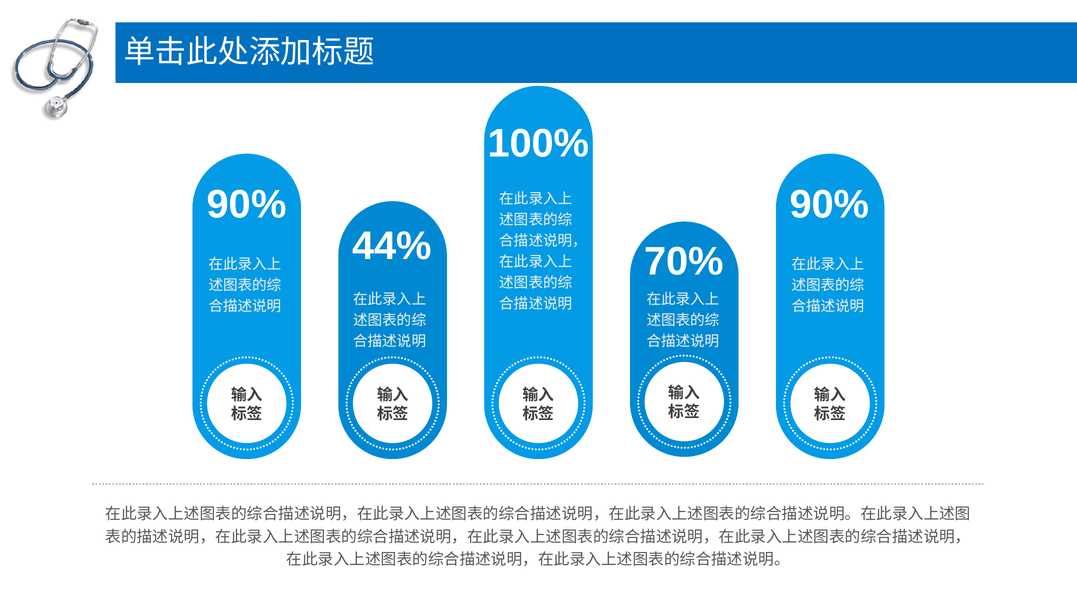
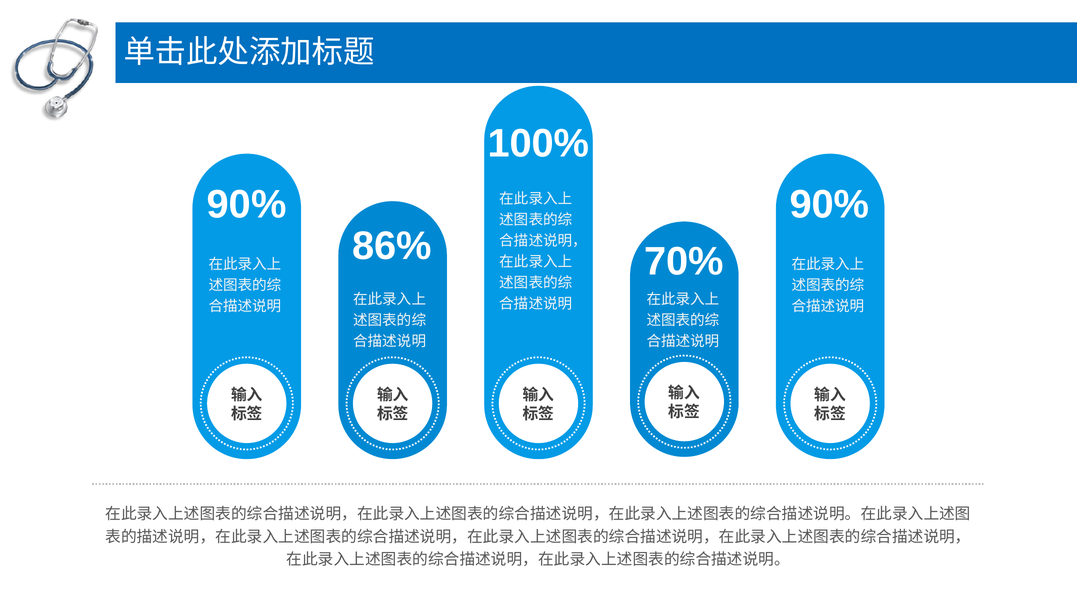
44%: 44% -> 86%
